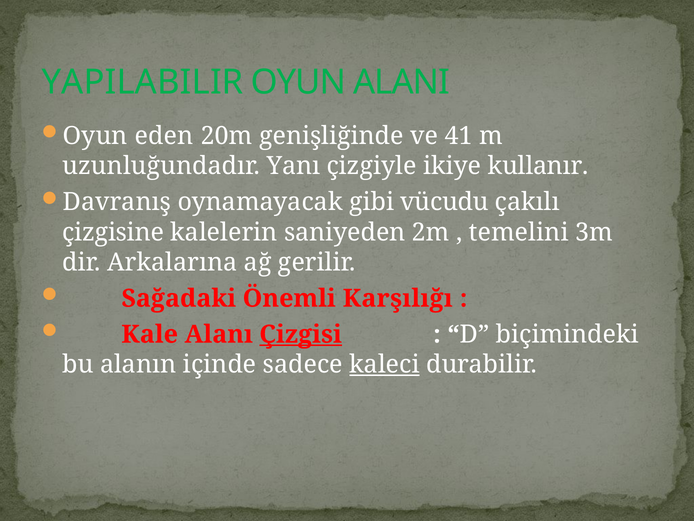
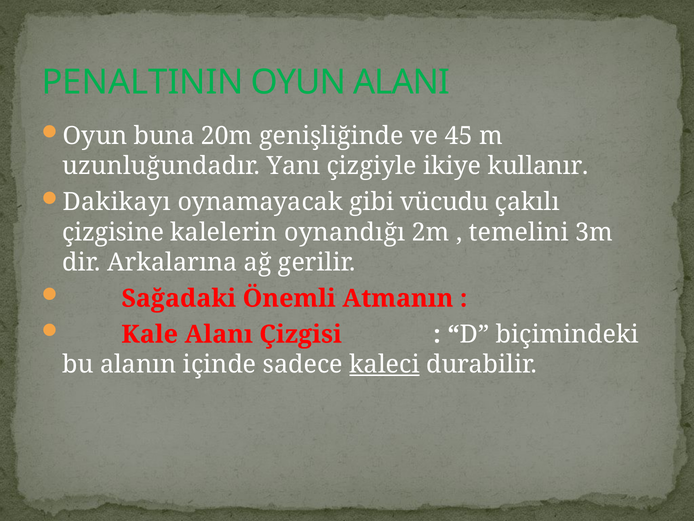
YAPILABILIR: YAPILABILIR -> PENALTININ
eden: eden -> buna
41: 41 -> 45
Davranış: Davranış -> Dakikayı
saniyeden: saniyeden -> oynandığı
Karşılığı: Karşılığı -> Atmanın
Çizgisi underline: present -> none
